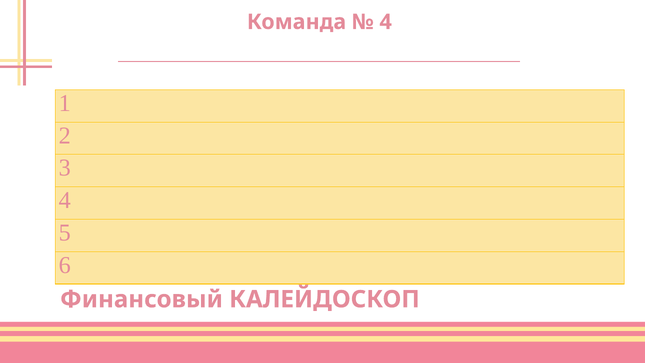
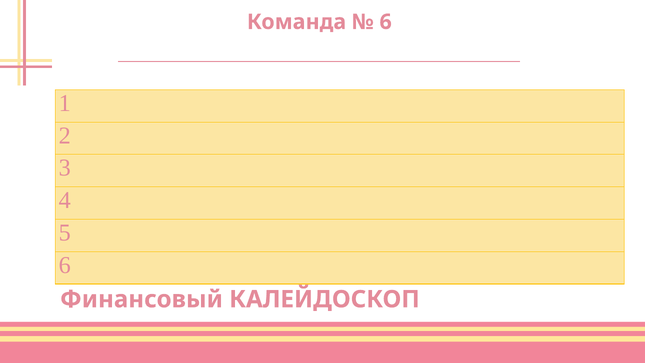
4 at (386, 22): 4 -> 6
